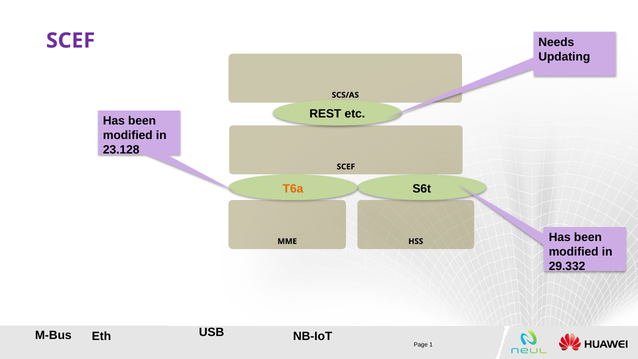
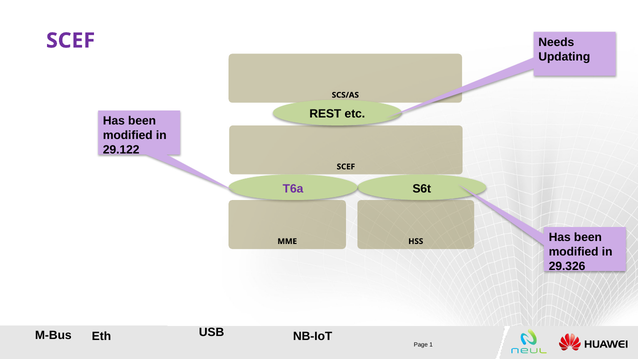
23.128: 23.128 -> 29.122
T6a colour: orange -> purple
29.332: 29.332 -> 29.326
